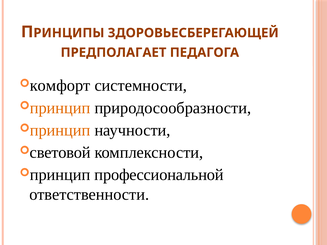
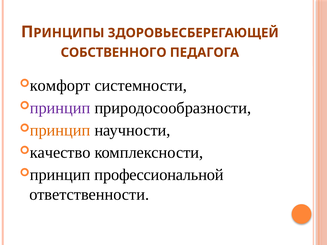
ПРЕДПОЛАГАЕТ: ПРЕДПОЛАГАЕТ -> СОБСТВЕННОГО
принцип at (60, 108) colour: orange -> purple
световой: световой -> качество
